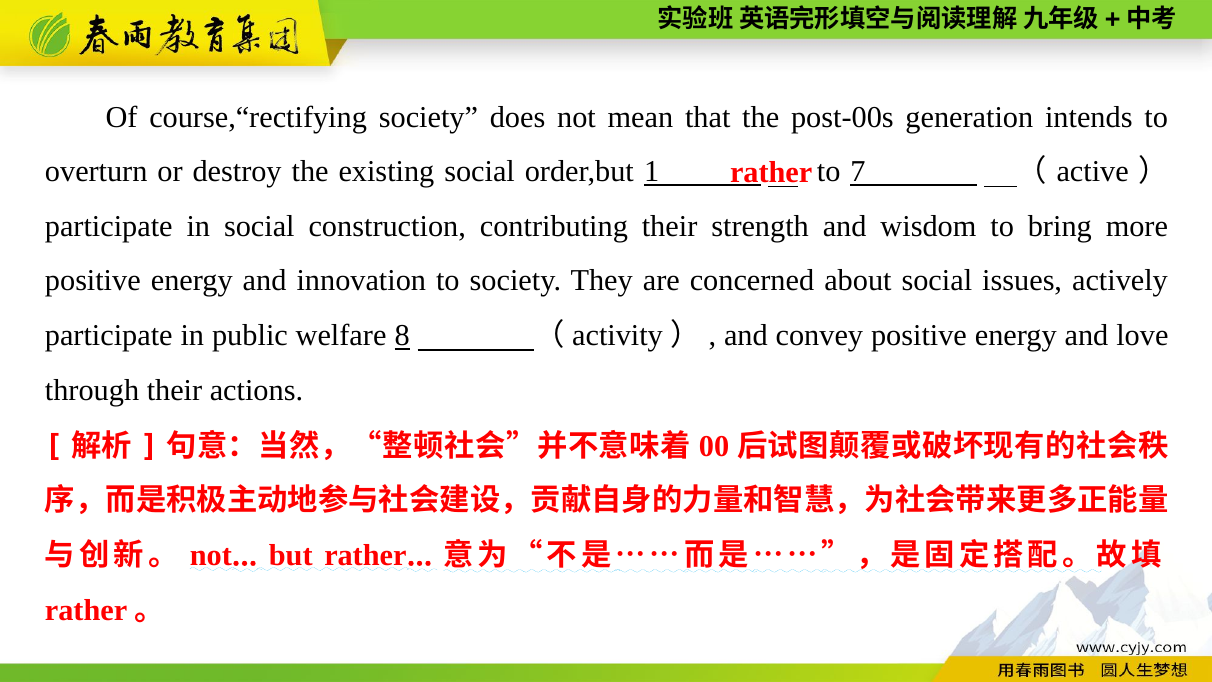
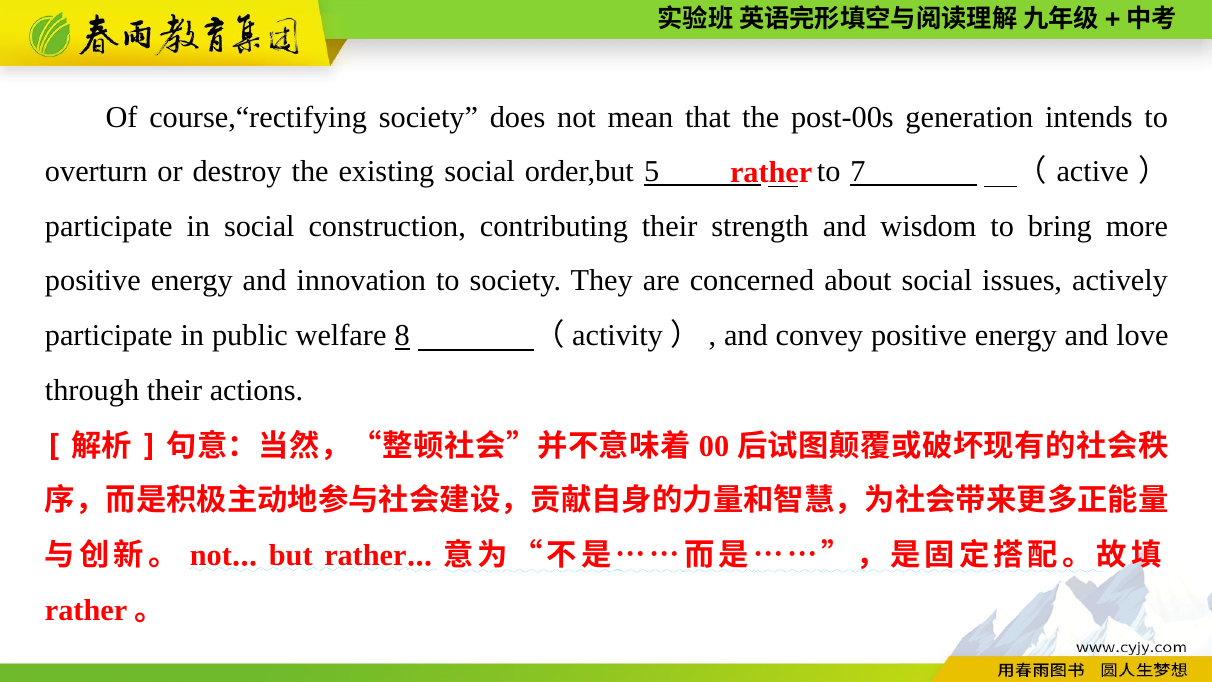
1: 1 -> 5
